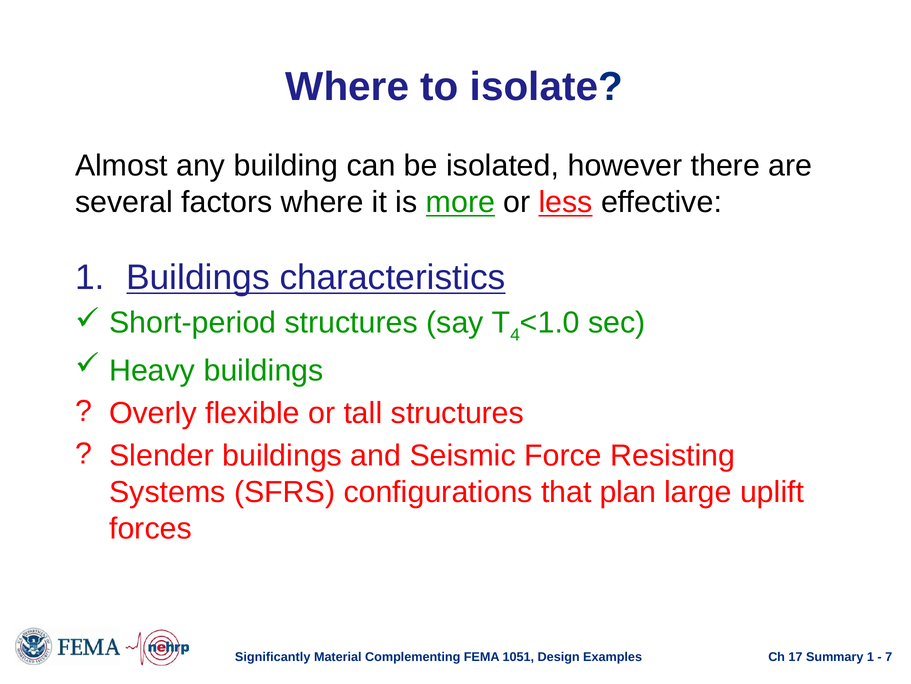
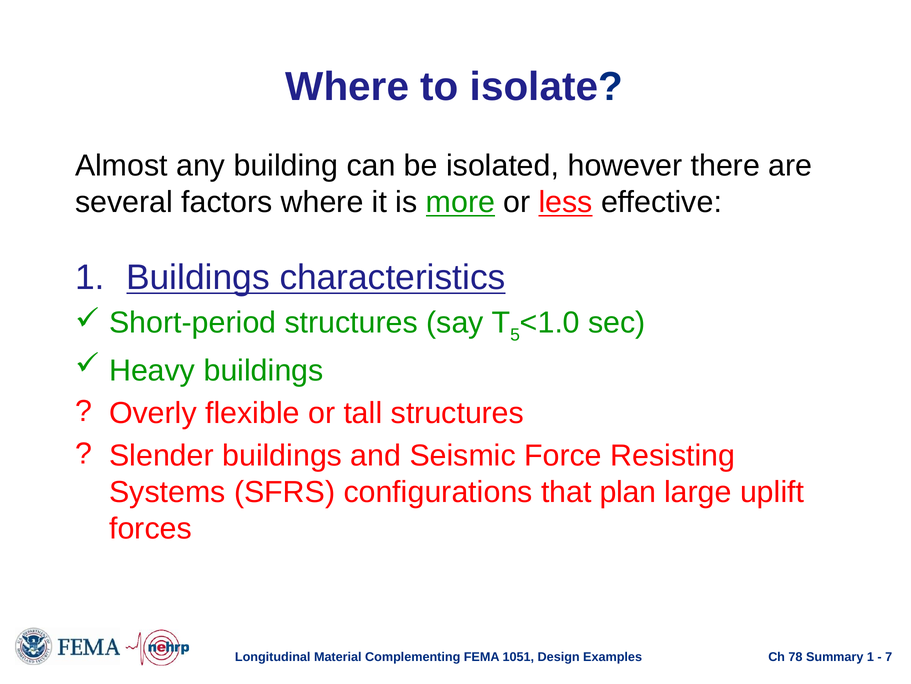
4: 4 -> 5
Significantly: Significantly -> Longitudinal
17: 17 -> 78
